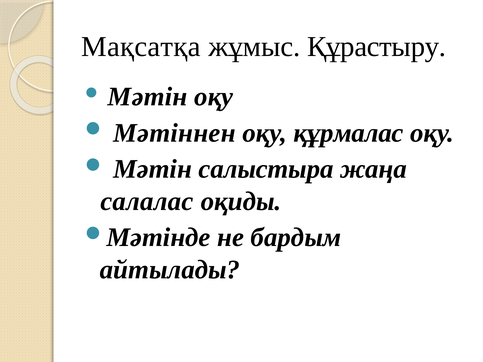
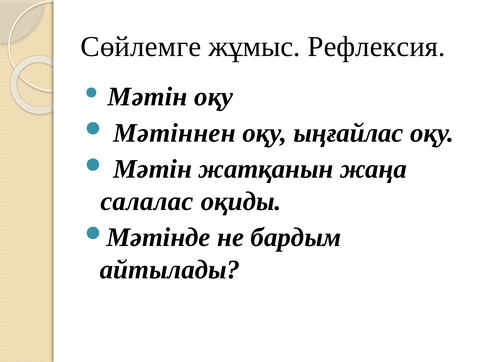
Мақсатқа: Мақсатқа -> Сөйлемге
Құрастыру: Құрастыру -> Рефлексия
құрмалас: құрмалас -> ыңғайлас
салыстыра: салыстыра -> жатқанын
